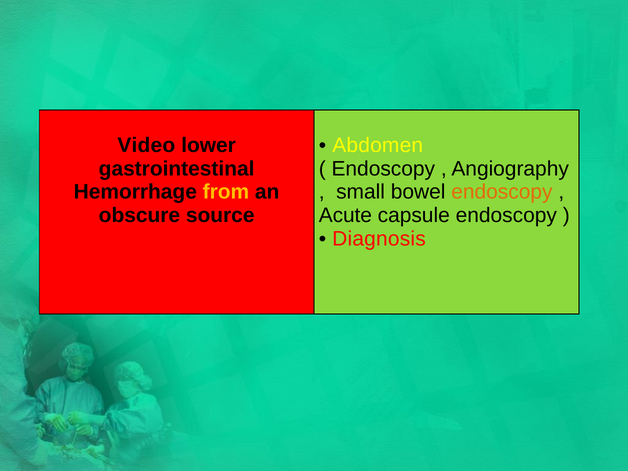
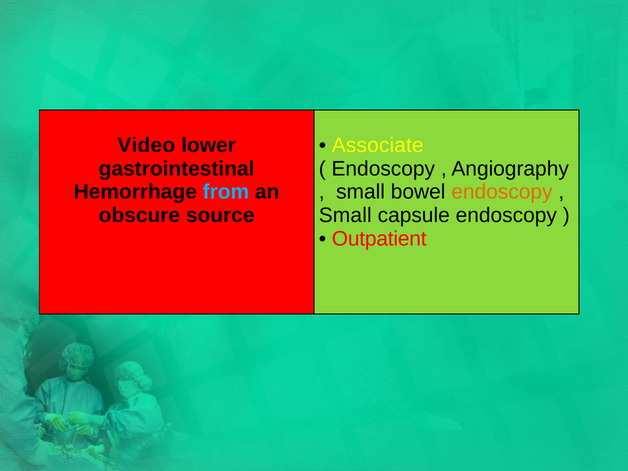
Abdomen: Abdomen -> Associate
from colour: yellow -> light blue
Acute at (345, 215): Acute -> Small
Diagnosis: Diagnosis -> Outpatient
